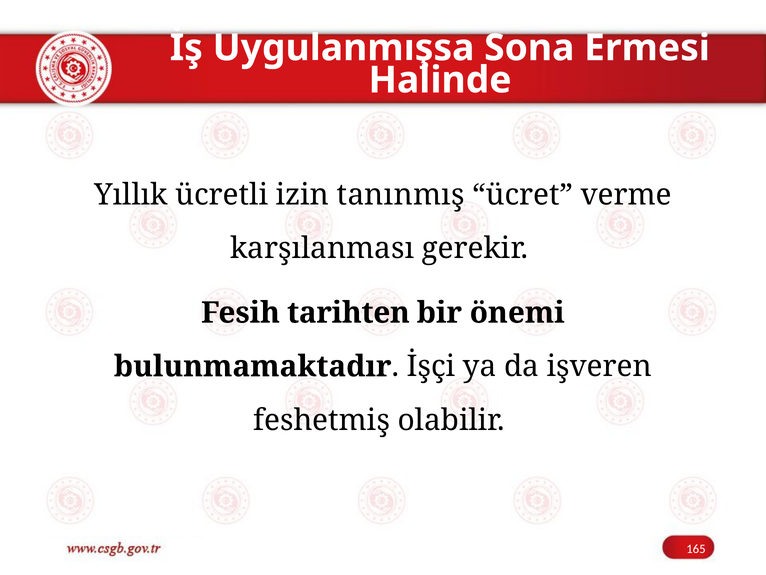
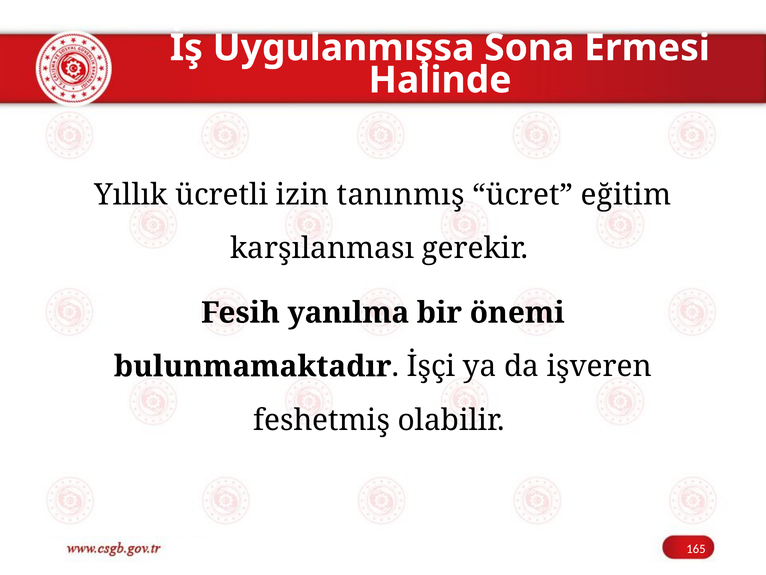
verme: verme -> eğitim
tarihten: tarihten -> yanılma
